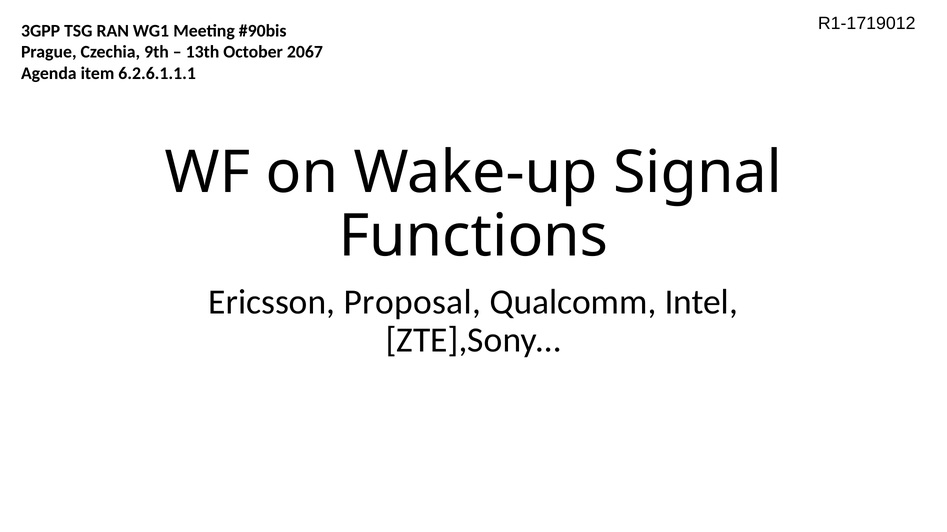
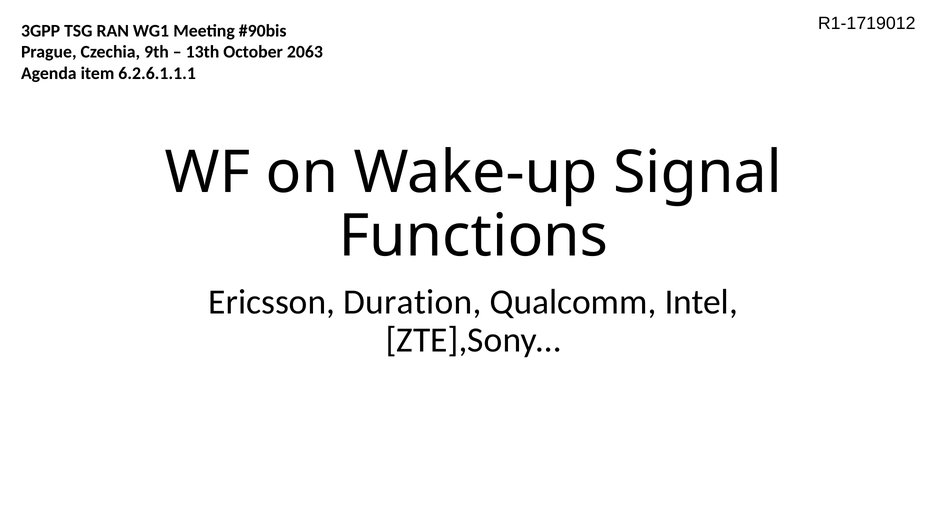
2067: 2067 -> 2063
Proposal: Proposal -> Duration
